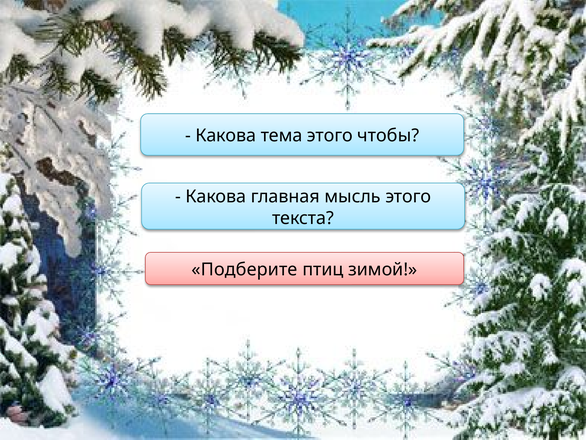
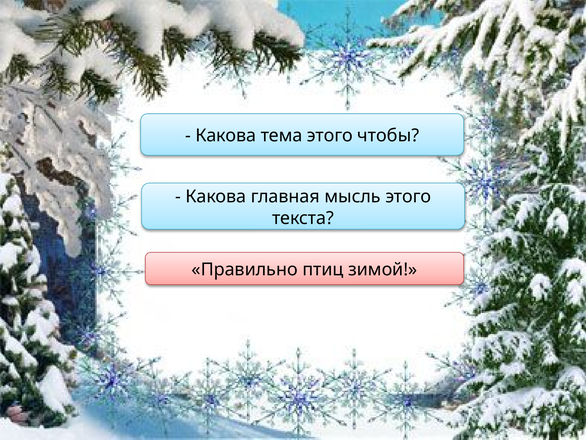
Подберите: Подберите -> Правильно
